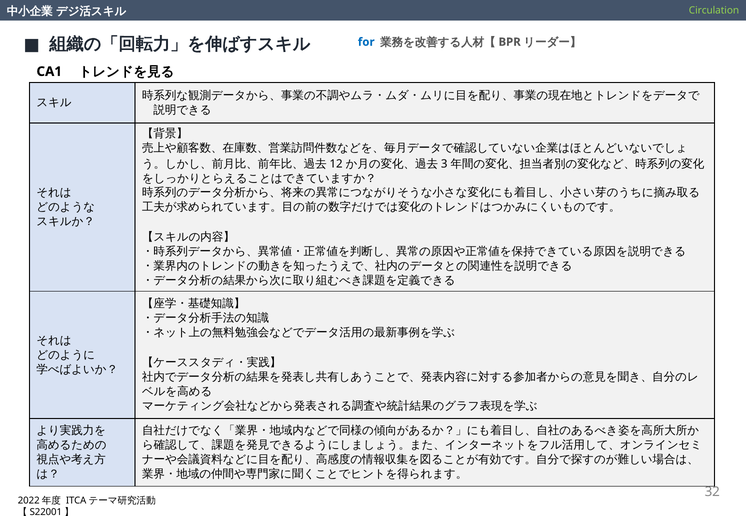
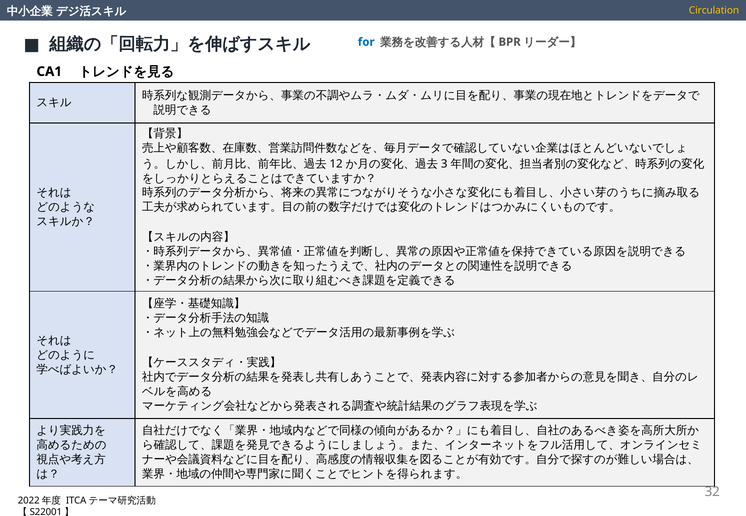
Circulation colour: light green -> yellow
